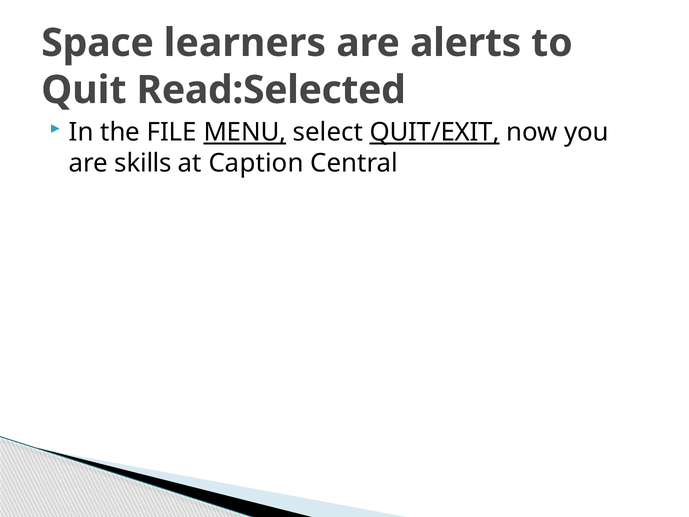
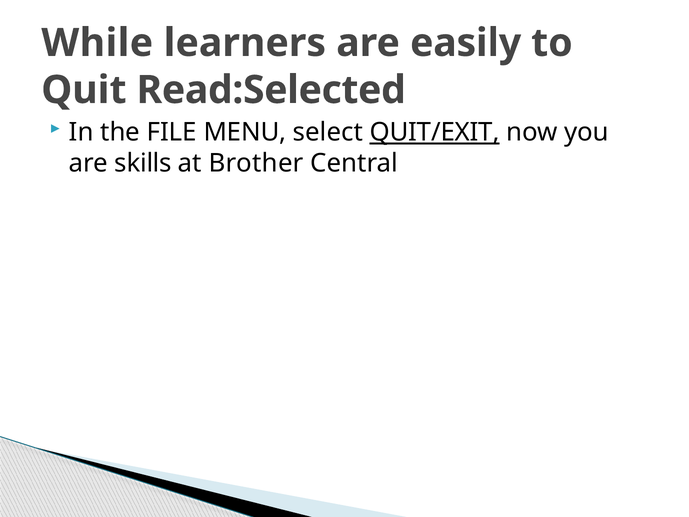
Space: Space -> While
alerts: alerts -> easily
MENU underline: present -> none
Caption: Caption -> Brother
